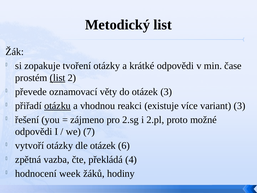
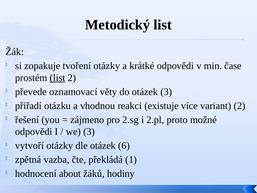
otázku underline: present -> none
variant 3: 3 -> 2
we 7: 7 -> 3
4: 4 -> 1
week: week -> about
